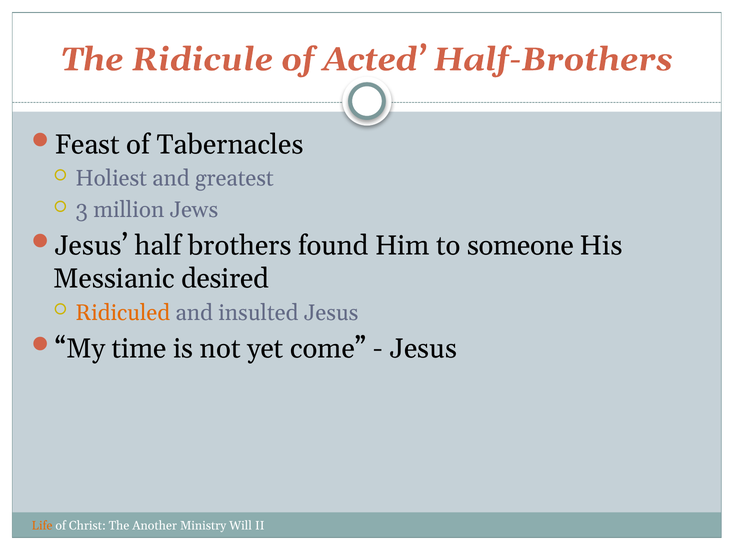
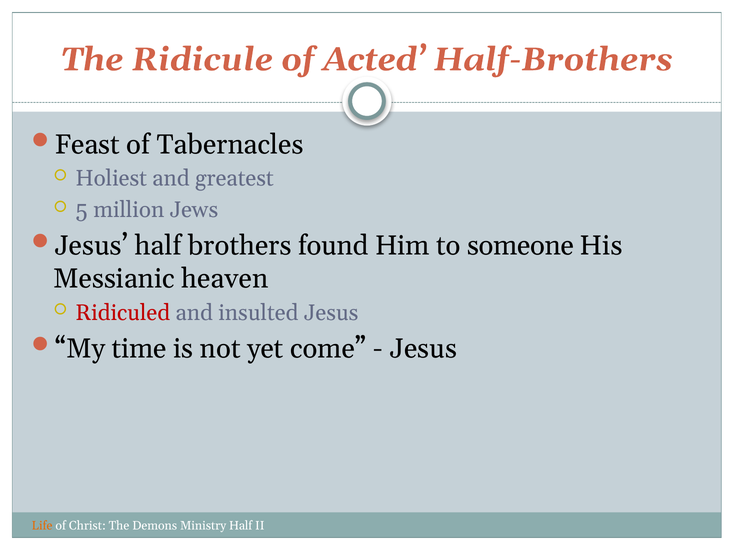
3: 3 -> 5
desired: desired -> heaven
Ridiculed colour: orange -> red
Another: Another -> Demons
Ministry Will: Will -> Half
